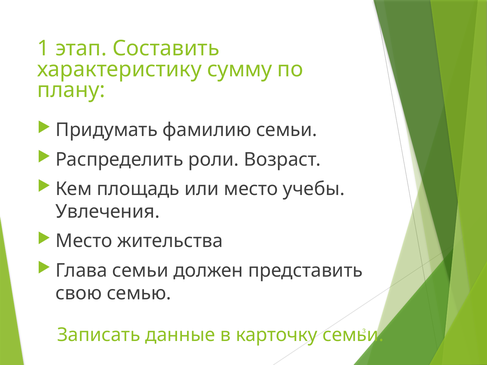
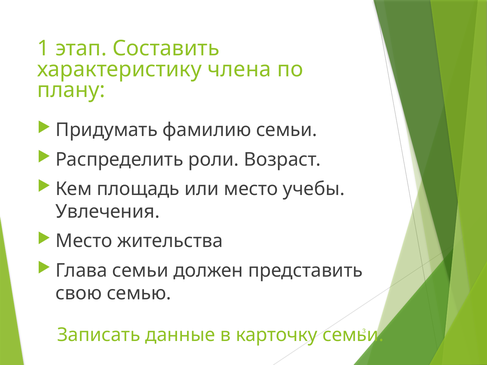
сумму: сумму -> члена
